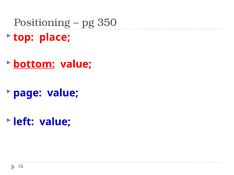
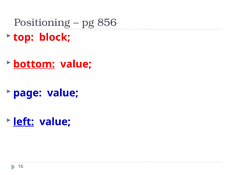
350: 350 -> 856
place: place -> block
left underline: none -> present
